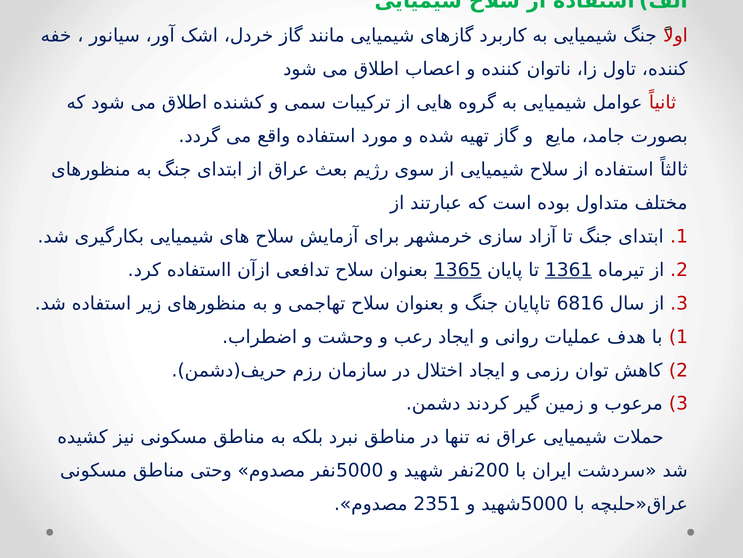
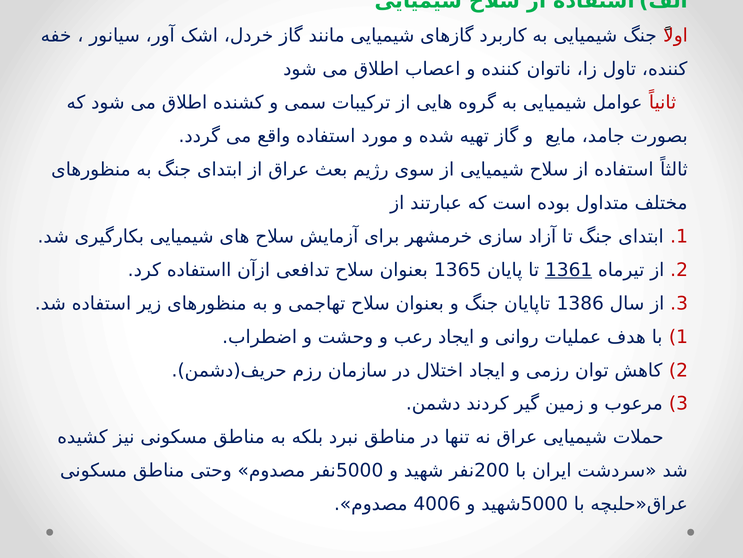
1365 underline: present -> none
6816: 6816 -> 1386
2351: 2351 -> 4006
